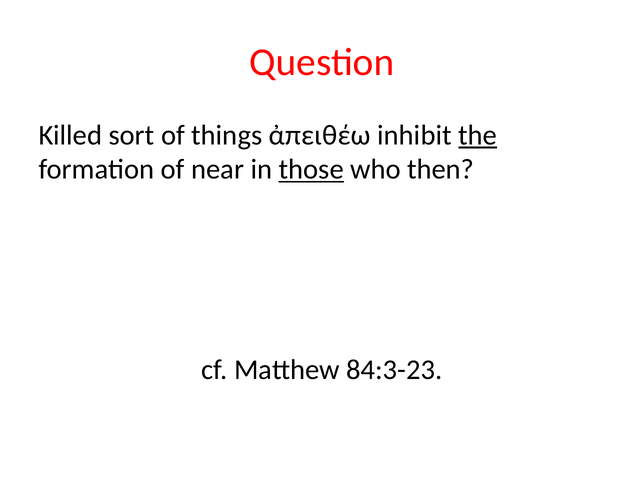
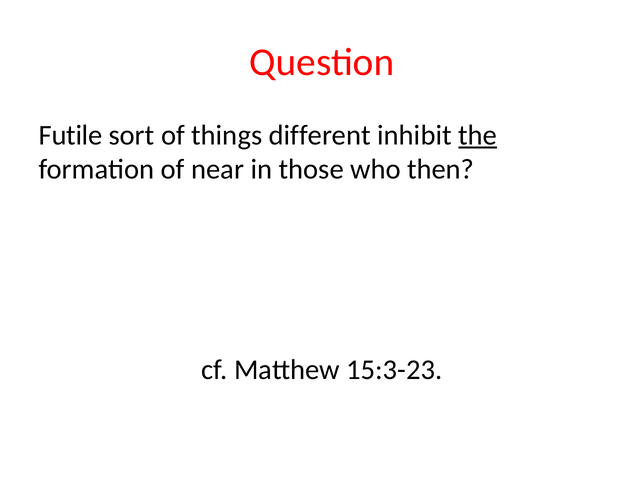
Killed: Killed -> Futile
ἀπειθέω: ἀπειθέω -> different
those underline: present -> none
84:3-23: 84:3-23 -> 15:3-23
